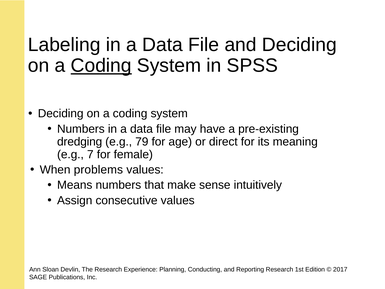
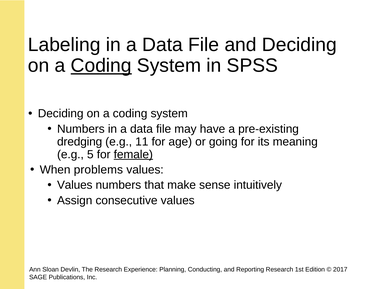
79: 79 -> 11
direct: direct -> going
7: 7 -> 5
female underline: none -> present
Means at (75, 185): Means -> Values
